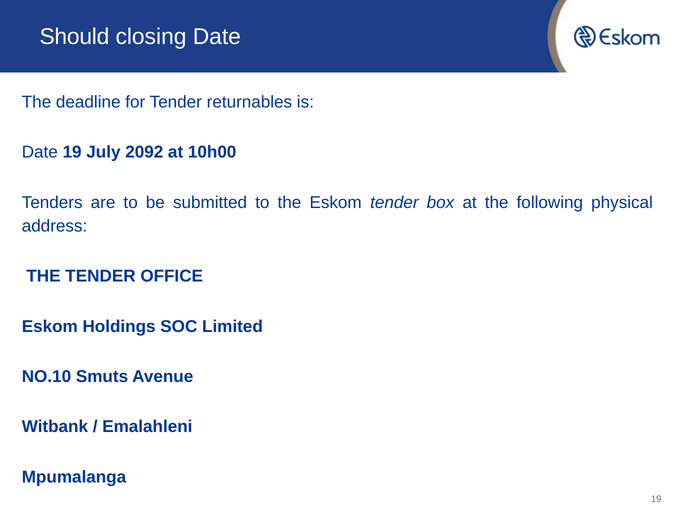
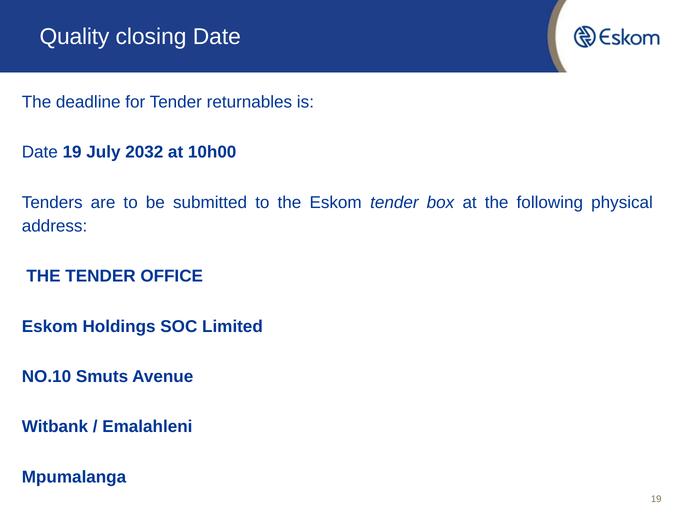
Should: Should -> Quality
2092: 2092 -> 2032
